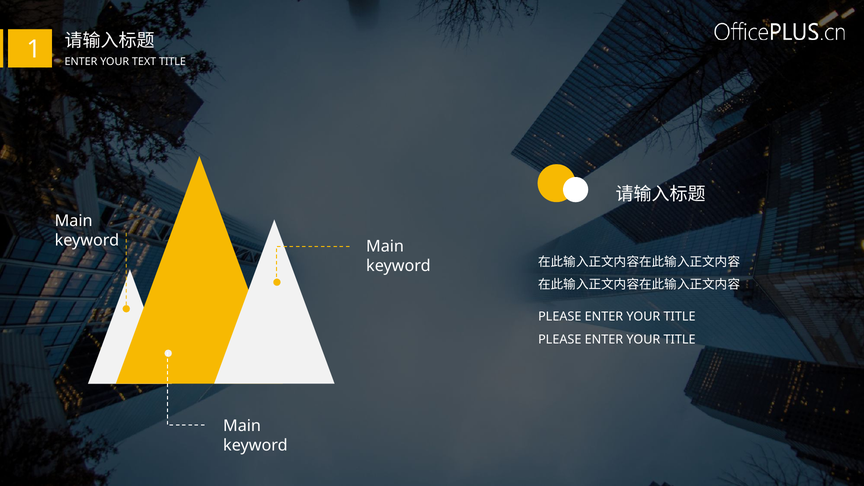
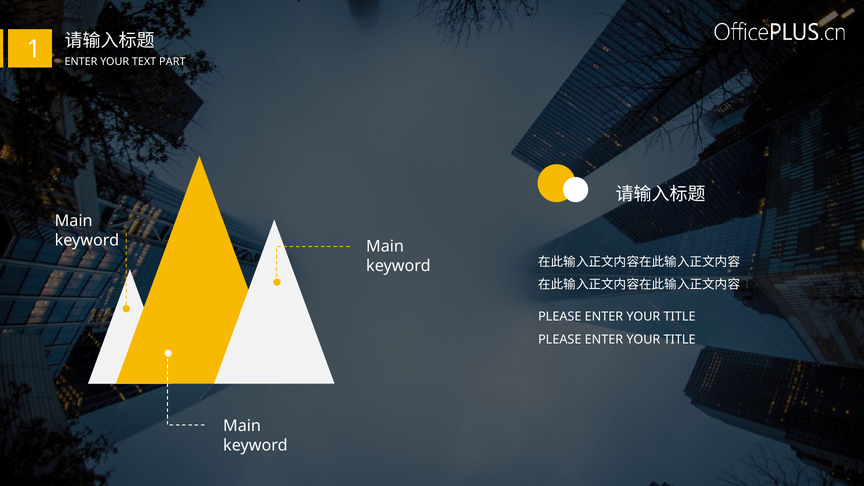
TEXT TITLE: TITLE -> PART
